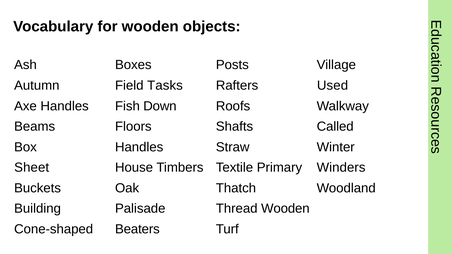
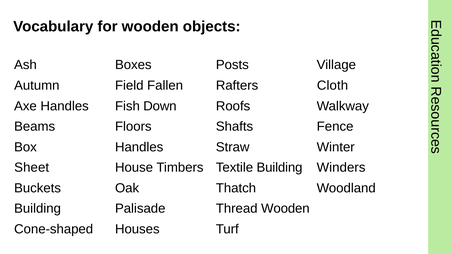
Tasks: Tasks -> Fallen
Used: Used -> Cloth
Called: Called -> Fence
Textile Primary: Primary -> Building
Beaters: Beaters -> Houses
